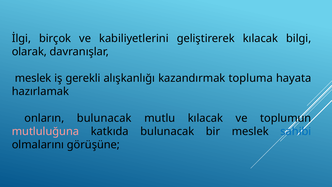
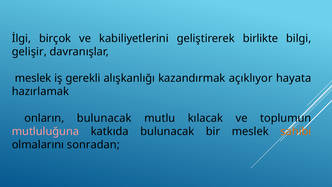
geliştirerek kılacak: kılacak -> birlikte
olarak: olarak -> gelişir
topluma: topluma -> açıklıyor
sahibi colour: blue -> orange
görüşüne: görüşüne -> sonradan
